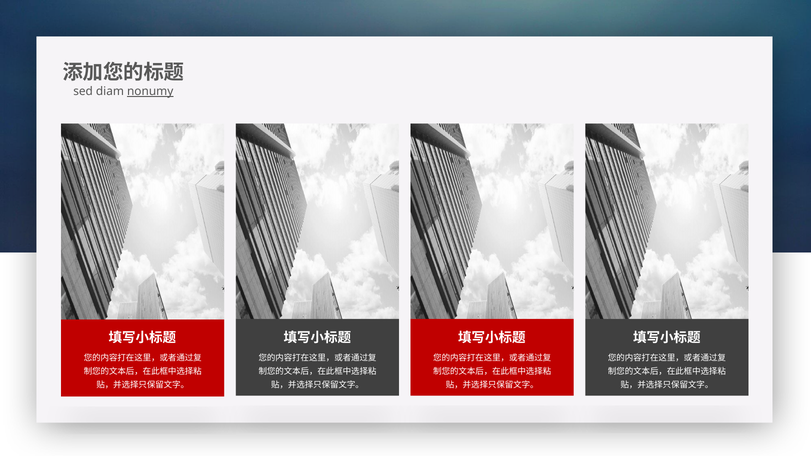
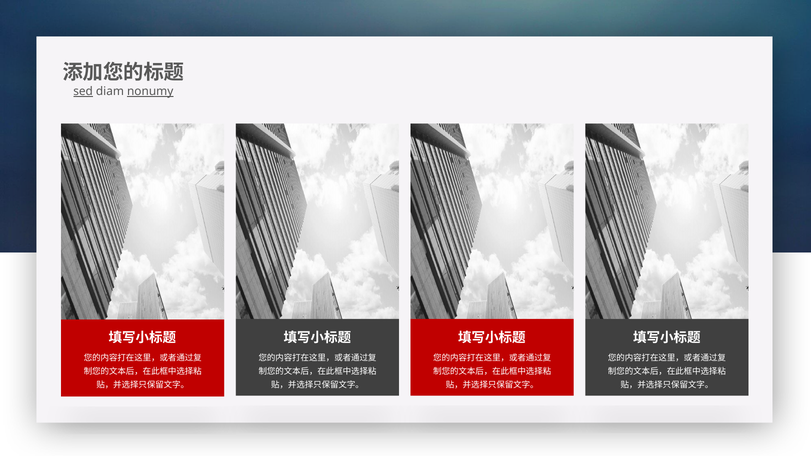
sed underline: none -> present
